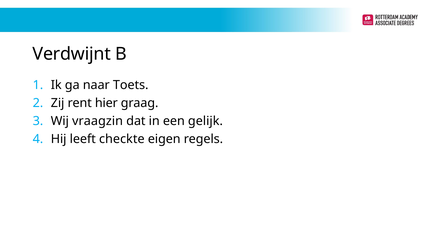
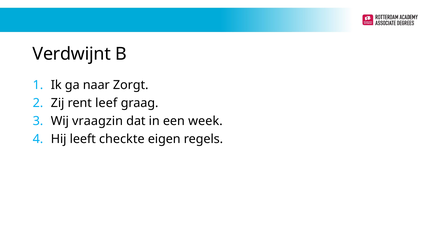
Toets: Toets -> Zorgt
hier: hier -> leef
gelijk: gelijk -> week
